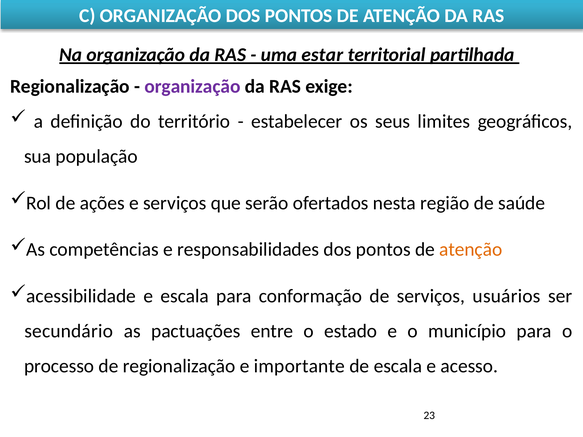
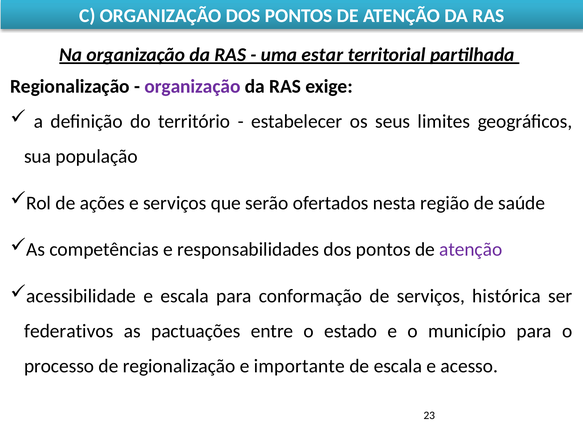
atenção at (471, 250) colour: orange -> purple
usuários: usuários -> histórica
secundário: secundário -> federativos
